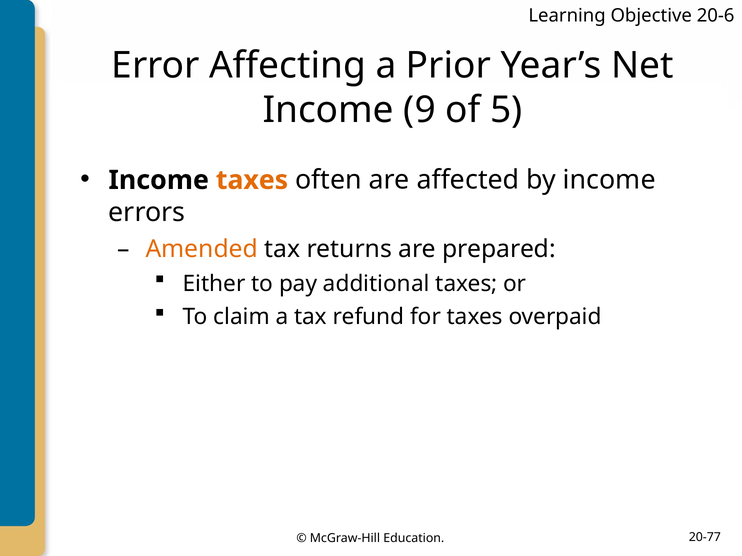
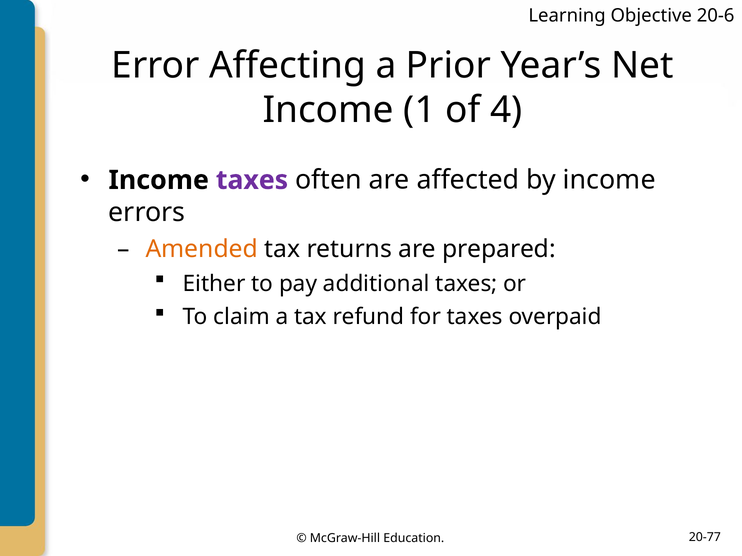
9: 9 -> 1
5: 5 -> 4
taxes at (252, 180) colour: orange -> purple
